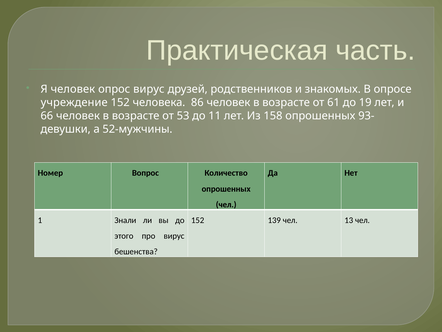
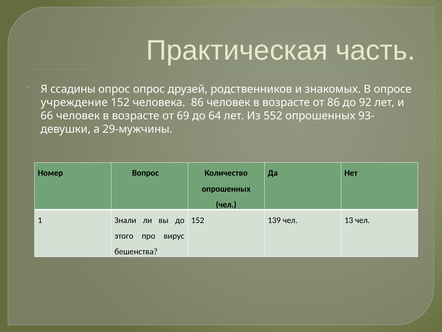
Я человек: человек -> ссадины
опрос вирус: вирус -> опрос
от 61: 61 -> 86
19: 19 -> 92
53: 53 -> 69
11: 11 -> 64
158: 158 -> 552
52-мужчины: 52-мужчины -> 29-мужчины
